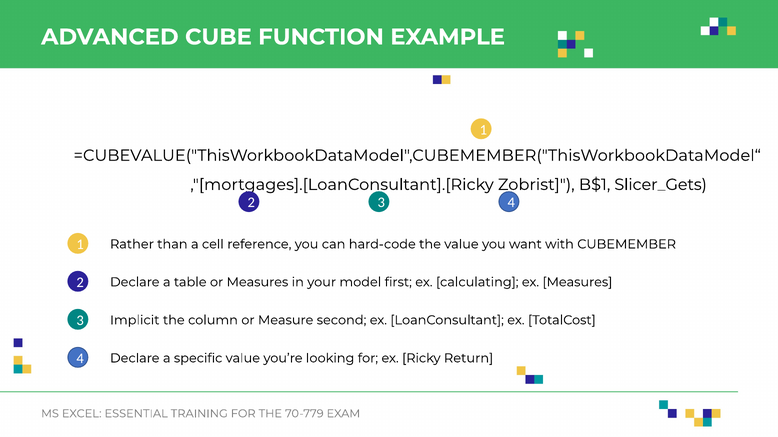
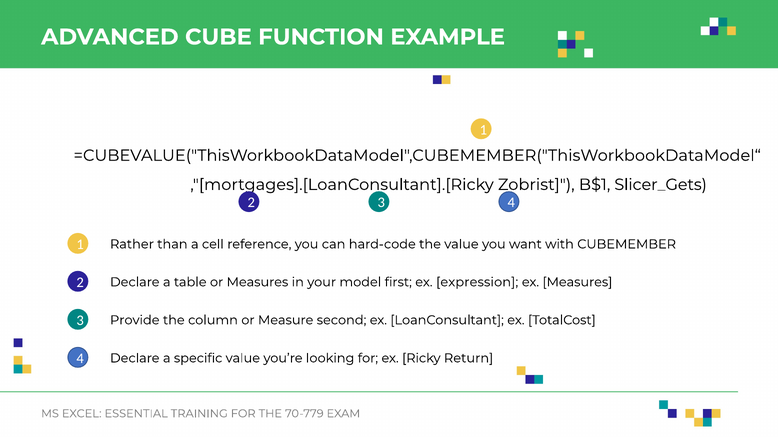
calculating: calculating -> expression
Implicit: Implicit -> Provide
